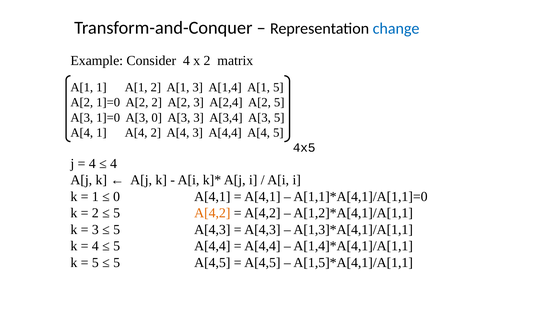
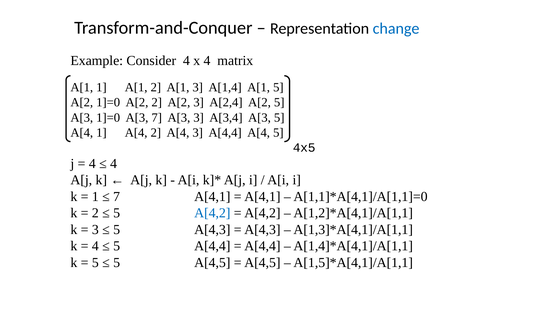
x 2: 2 -> 4
A[3 0: 0 -> 7
0 at (117, 197): 0 -> 7
A[4,2 at (212, 213) colour: orange -> blue
